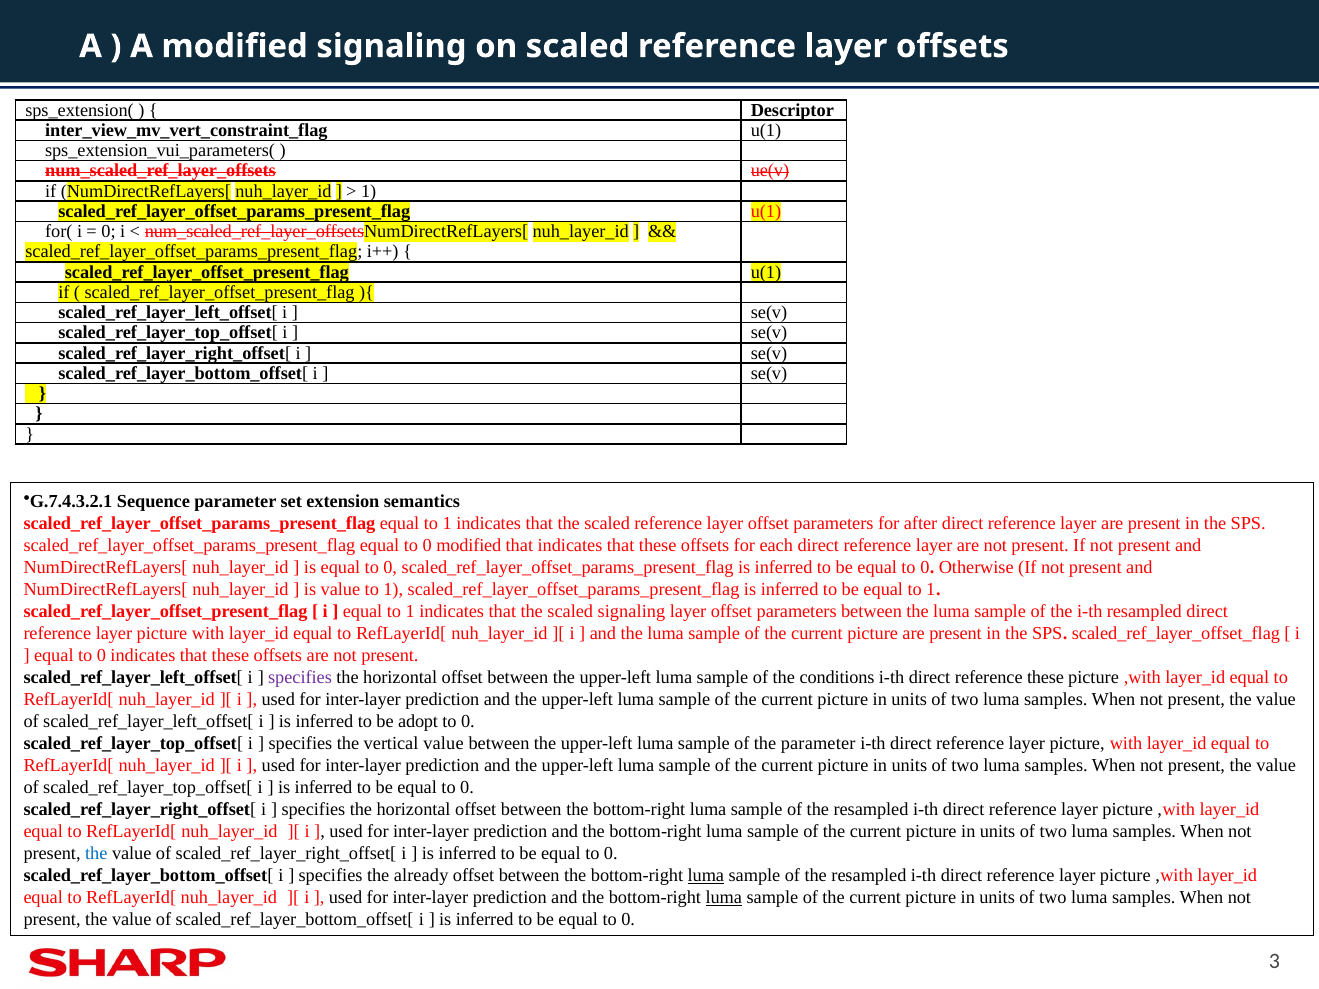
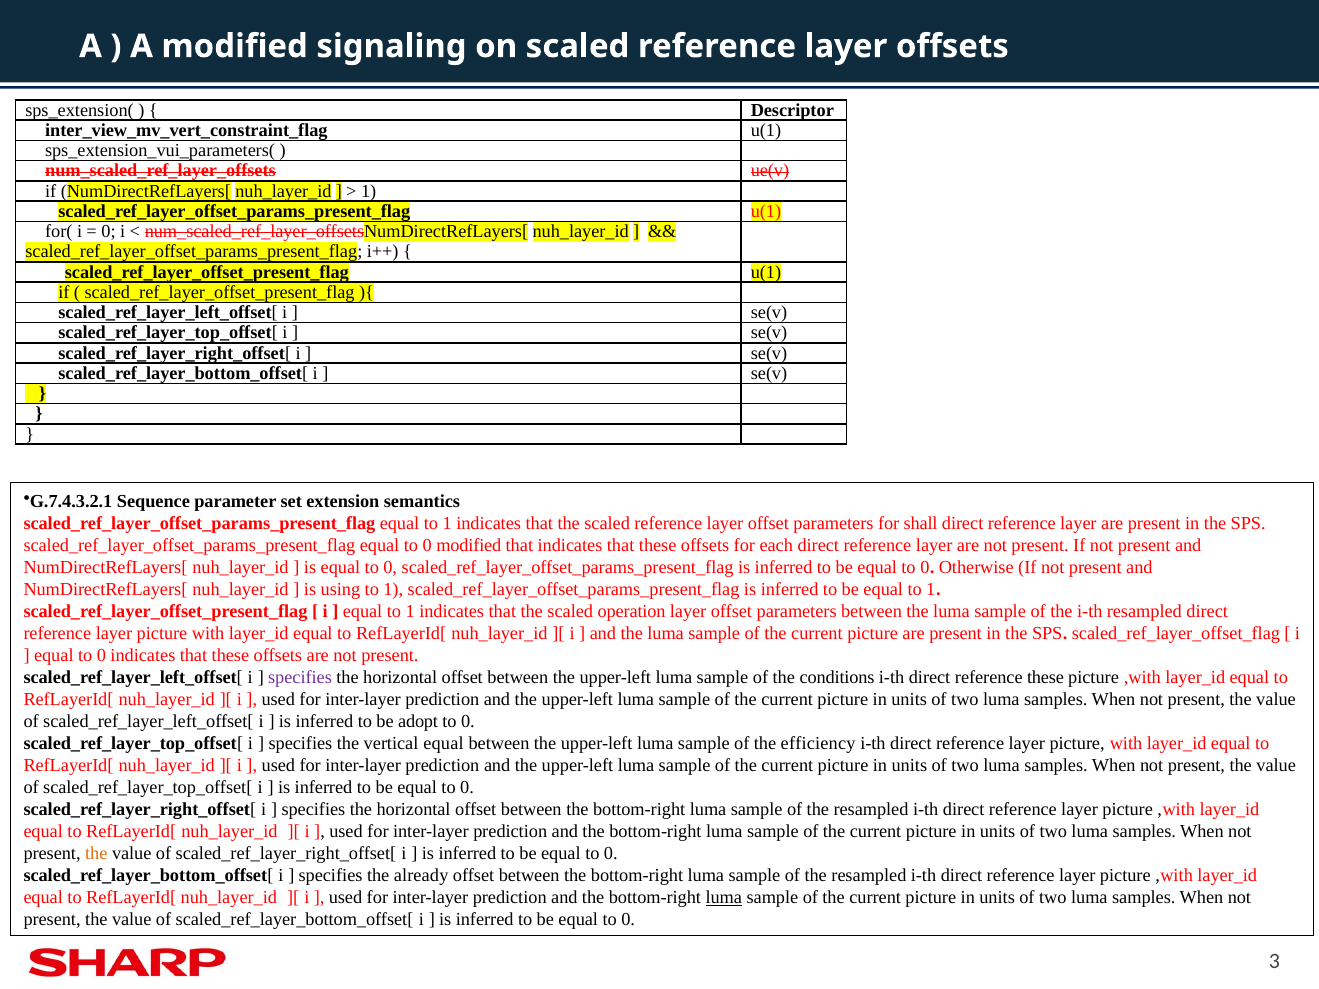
after: after -> shall
is value: value -> using
scaled signaling: signaling -> operation
vertical value: value -> equal
the parameter: parameter -> efficiency
the at (96, 854) colour: blue -> orange
luma at (706, 876) underline: present -> none
